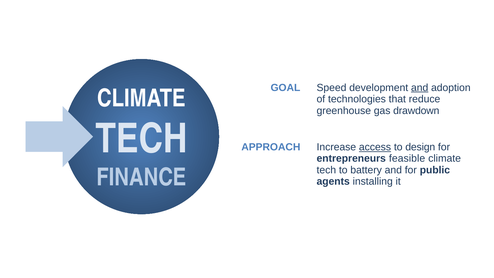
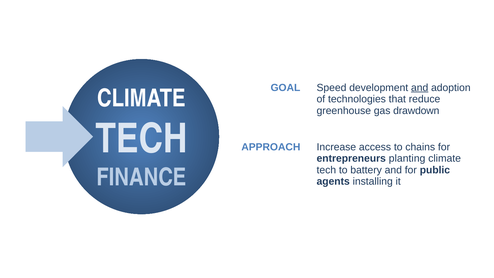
access underline: present -> none
design: design -> chains
feasible: feasible -> planting
